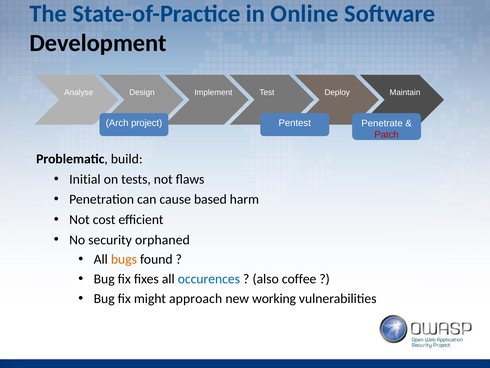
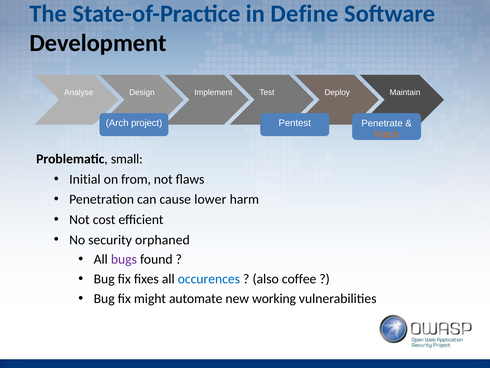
Online: Online -> Define
Patch colour: red -> orange
build: build -> small
tests: tests -> from
based: based -> lower
bugs colour: orange -> purple
approach: approach -> automate
